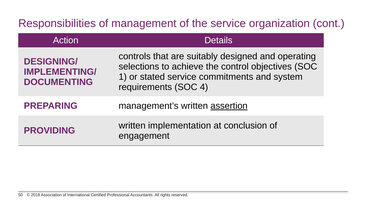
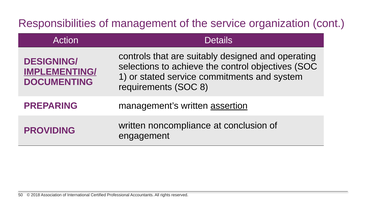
IMPLEMENTING/ underline: none -> present
4: 4 -> 8
implementation: implementation -> noncompliance
